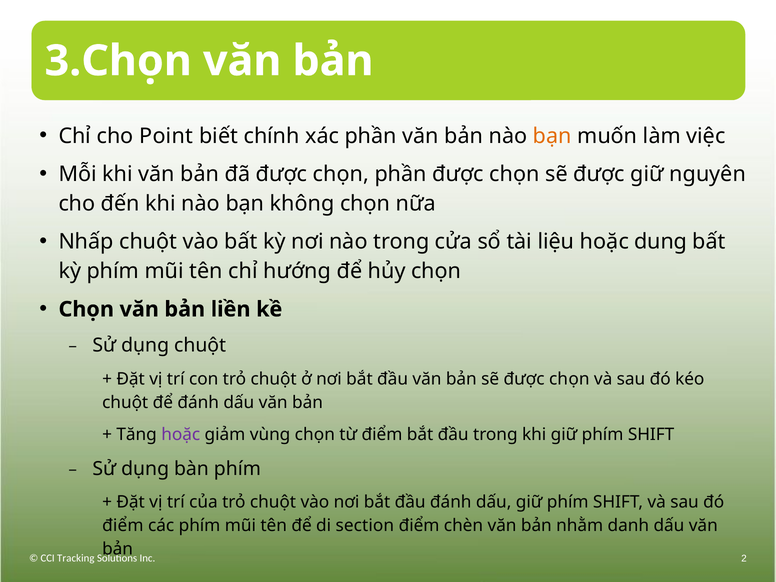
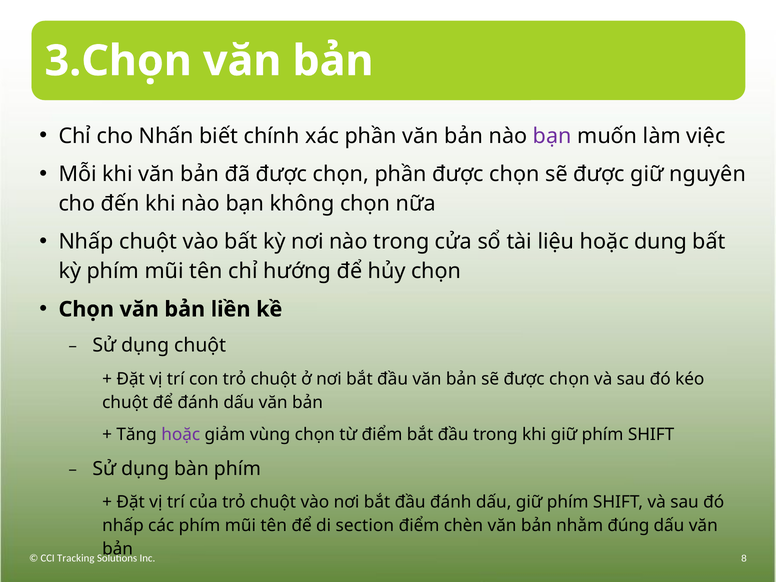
Point: Point -> Nhấn
bạn at (552, 136) colour: orange -> purple
điểm at (123, 525): điểm -> nhấp
danh: danh -> đúng
2: 2 -> 8
